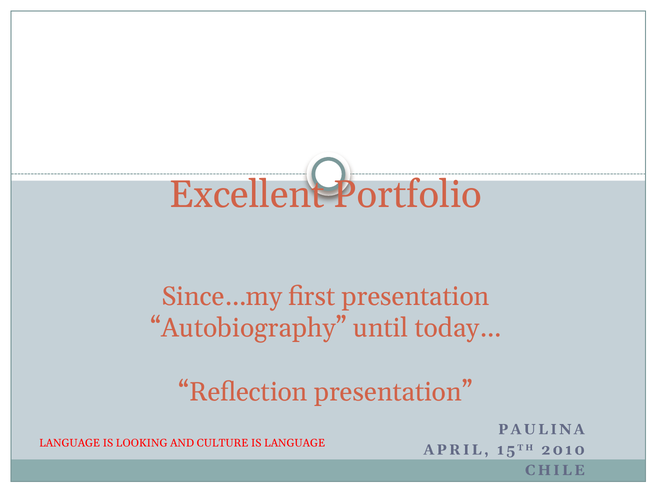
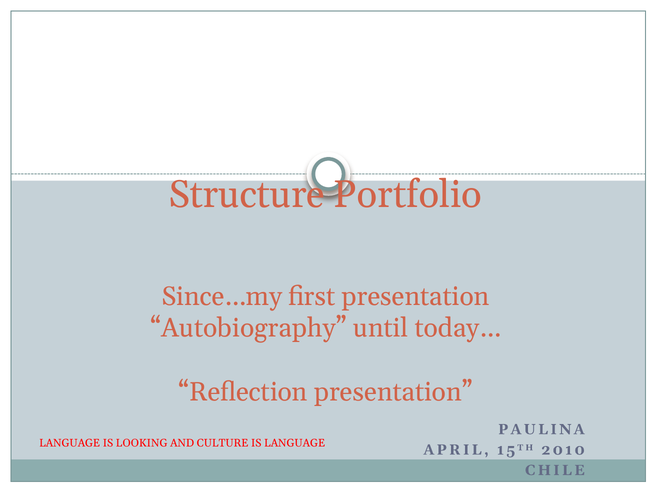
Excellent: Excellent -> Structure
